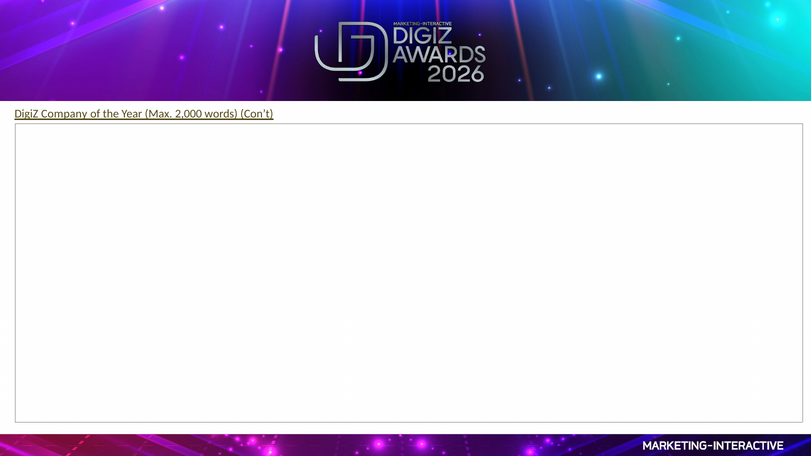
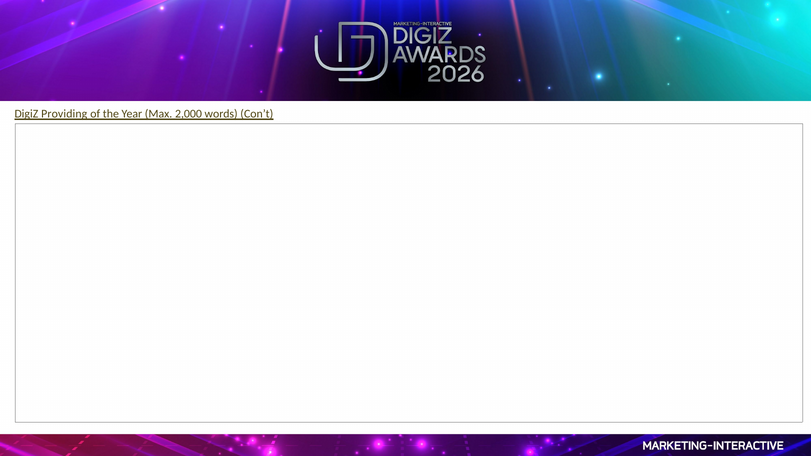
Company: Company -> Providing
